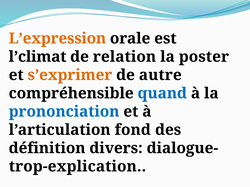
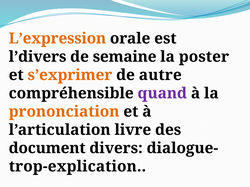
l’climat: l’climat -> l’divers
relation: relation -> semaine
quand colour: blue -> purple
prononciation colour: blue -> orange
fond: fond -> livre
définition: définition -> document
